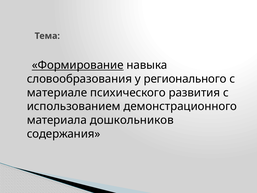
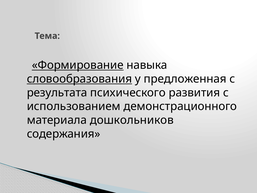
словообразования underline: none -> present
регионального: регионального -> предложенная
материале: материале -> результата
